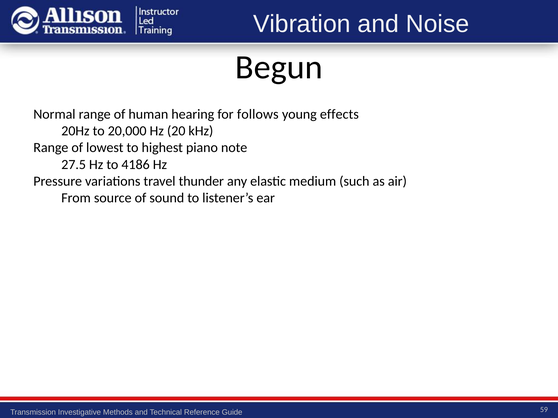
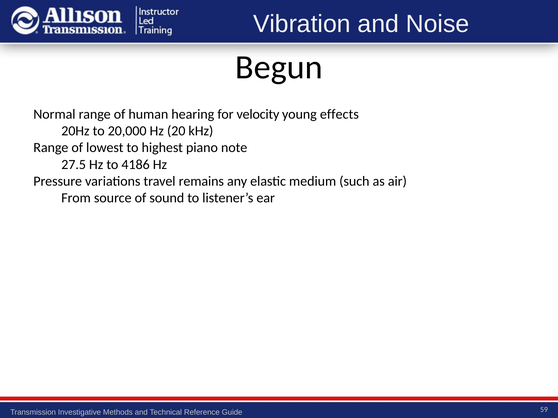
follows: follows -> velocity
thunder: thunder -> remains
